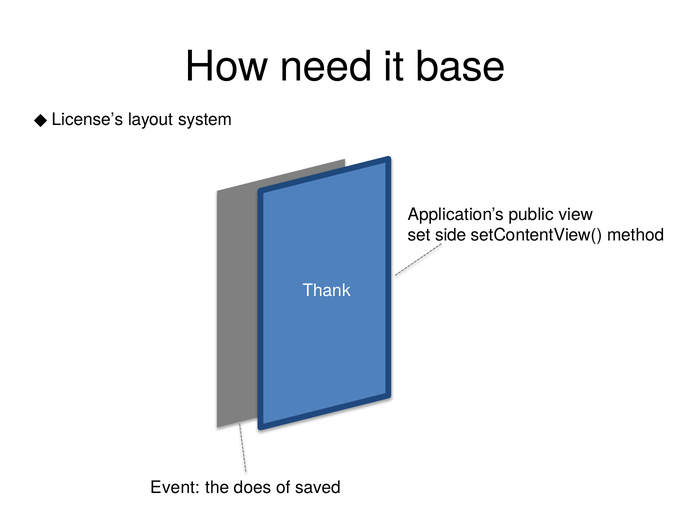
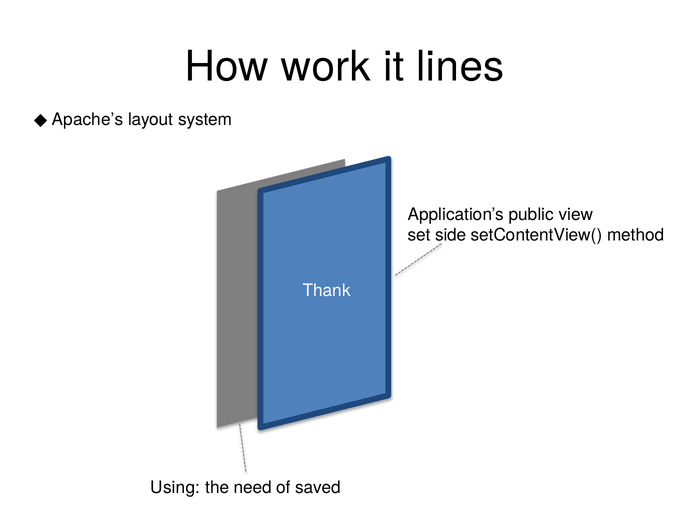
need: need -> work
base: base -> lines
License’s: License’s -> Apache’s
Event: Event -> Using
does: does -> need
